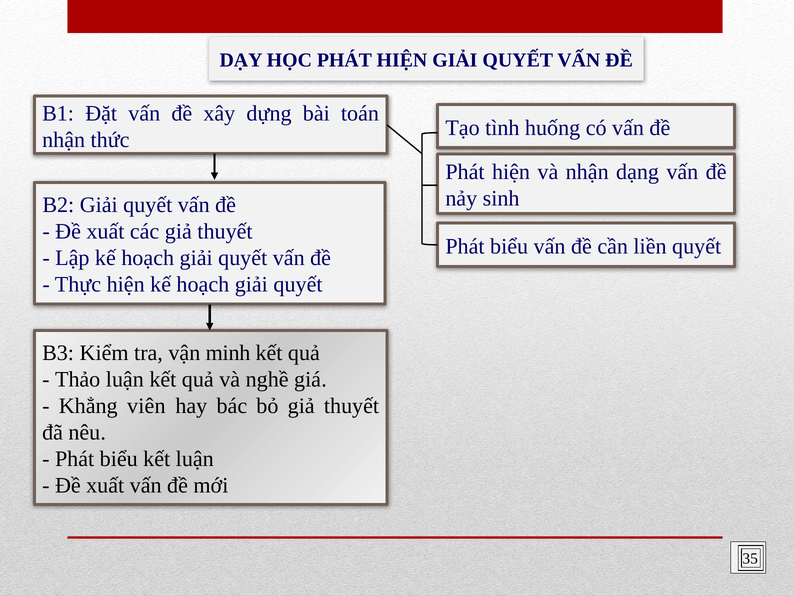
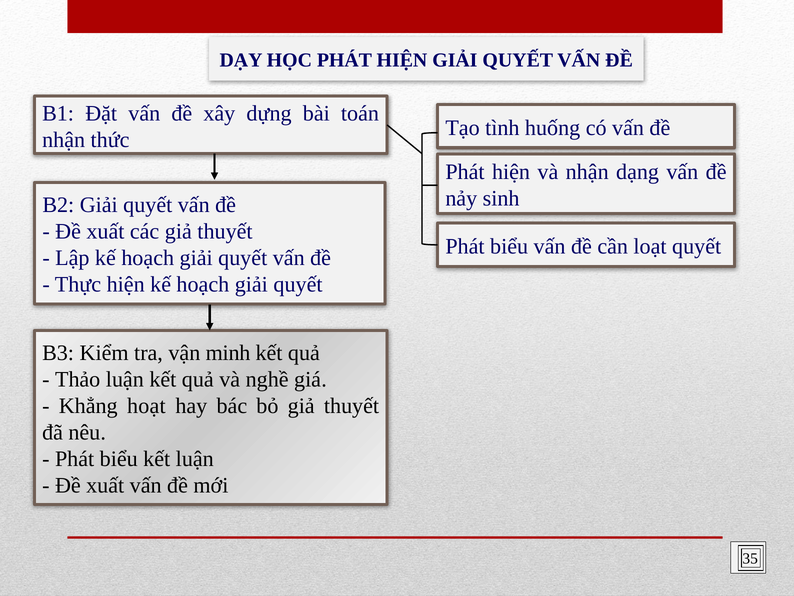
liền: liền -> loạt
viên: viên -> hoạt
